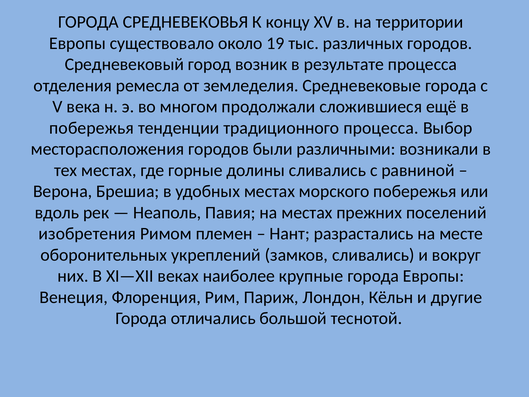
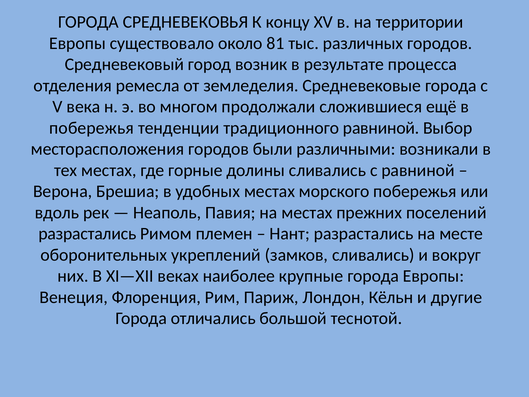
19: 19 -> 81
традиционного процесса: процесса -> равниной
изобретения at (87, 234): изобретения -> разрастались
